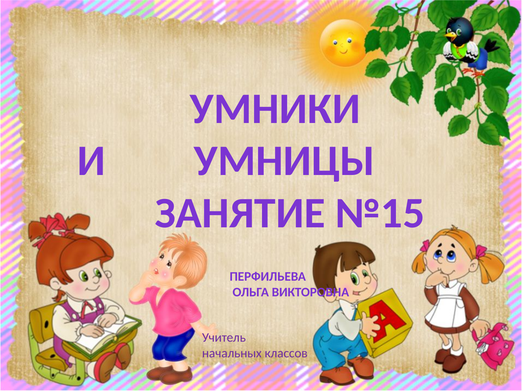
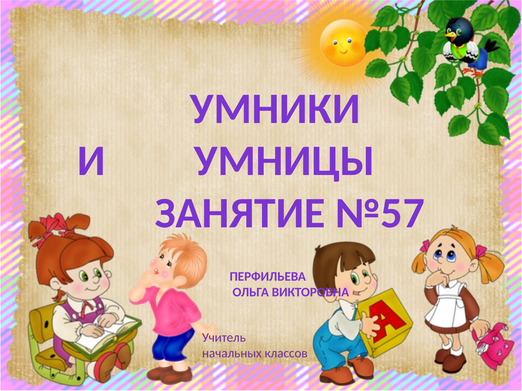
№15: №15 -> №57
